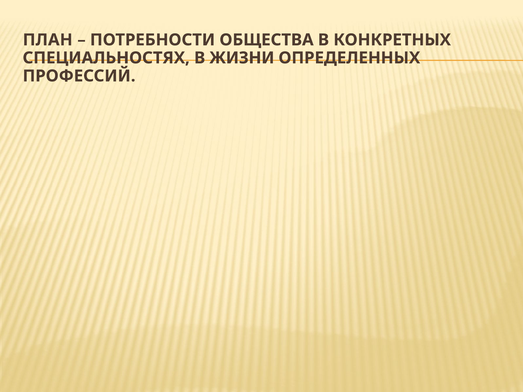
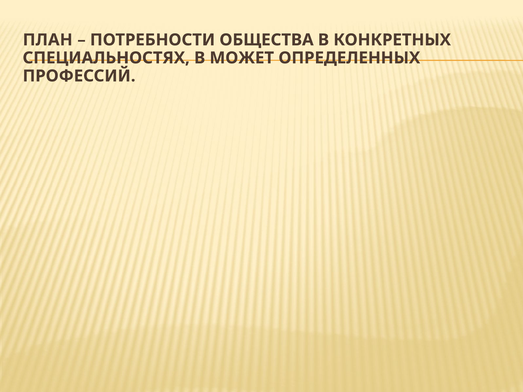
ЖИЗНИ: ЖИЗНИ -> МОЖЕТ
